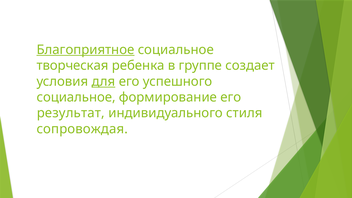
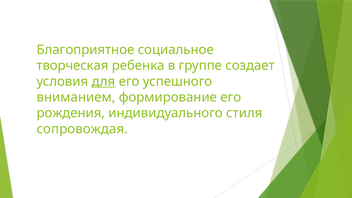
Благоприятное underline: present -> none
социальное at (76, 97): социальное -> вниманием
результат: результат -> рождения
